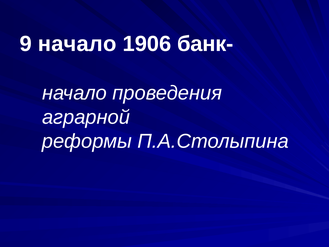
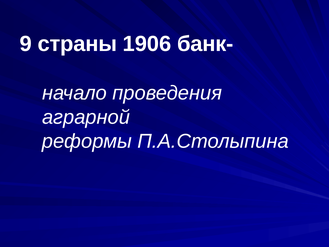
9 начало: начало -> страны
